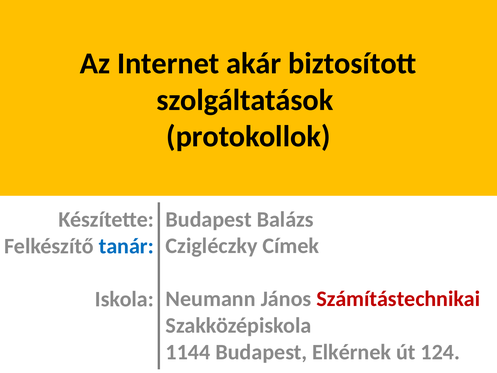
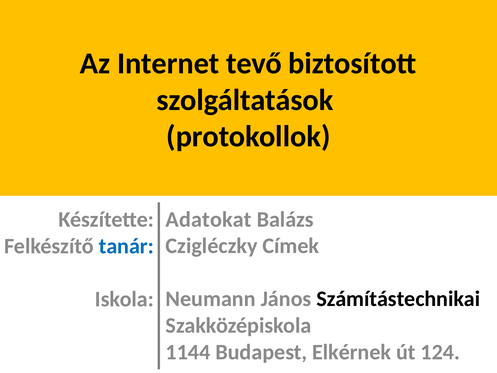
akár: akár -> tevő
Budapest at (209, 219): Budapest -> Adatokat
Számítástechnikai colour: red -> black
